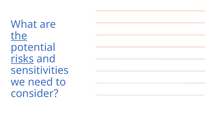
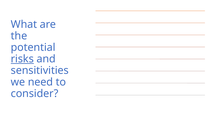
the underline: present -> none
